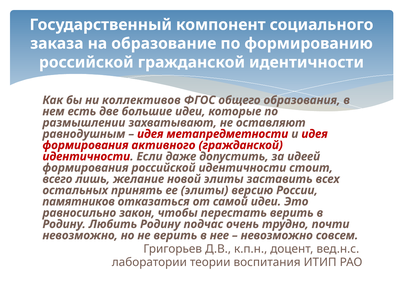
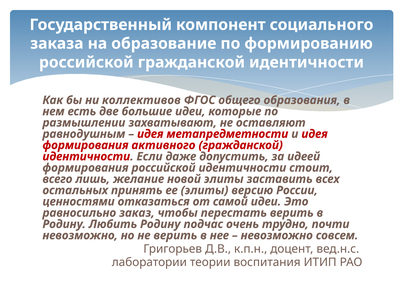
памятников: памятников -> ценностями
закон: закон -> заказ
